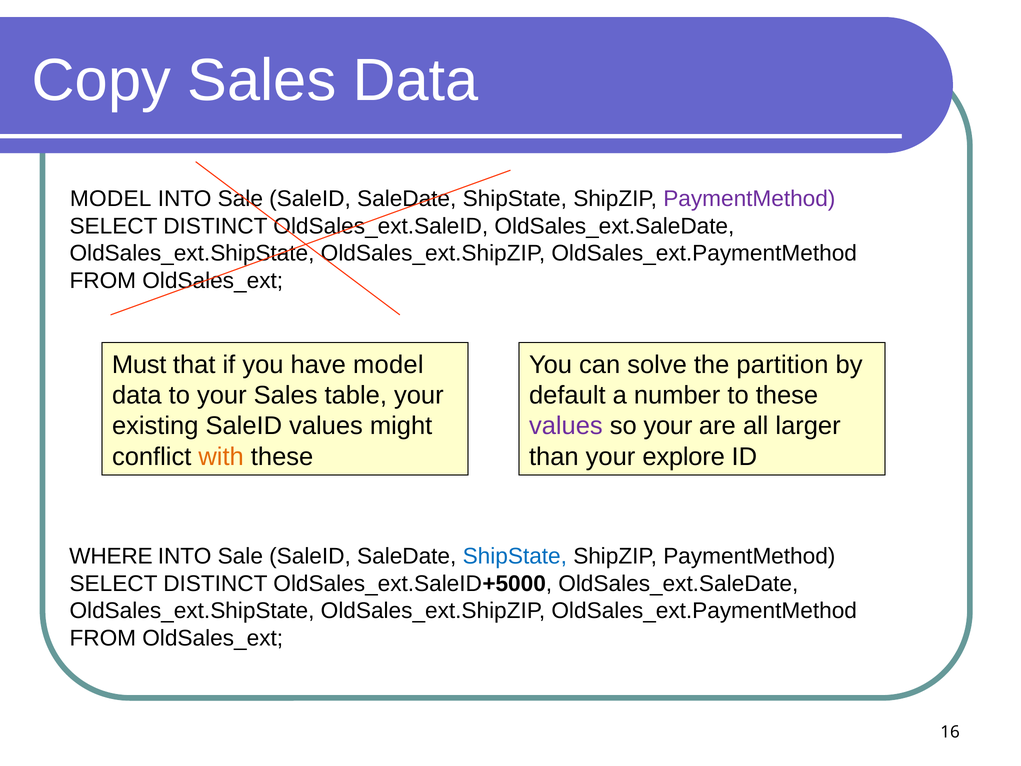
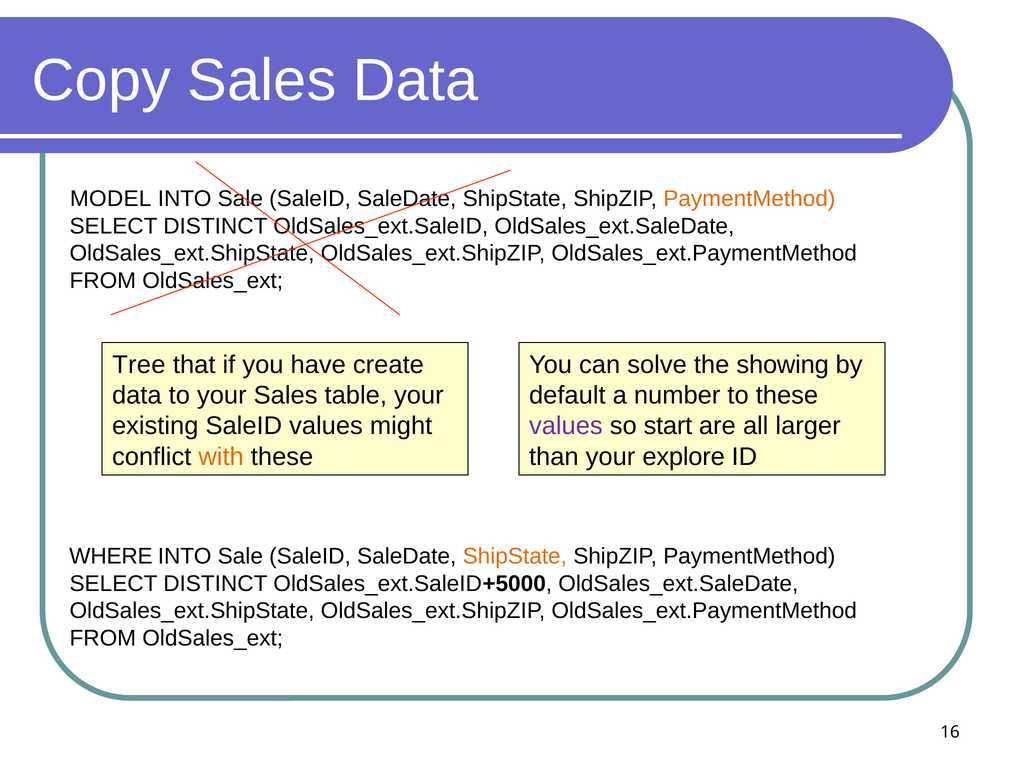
PaymentMethod at (749, 199) colour: purple -> orange
Must: Must -> Tree
have model: model -> create
partition: partition -> showing
so your: your -> start
ShipState at (515, 556) colour: blue -> orange
